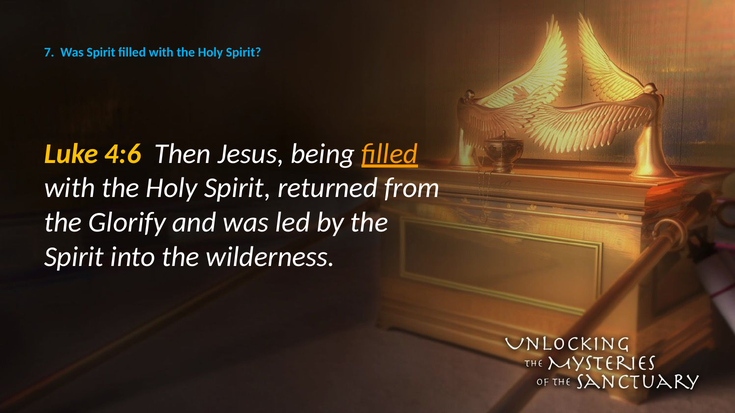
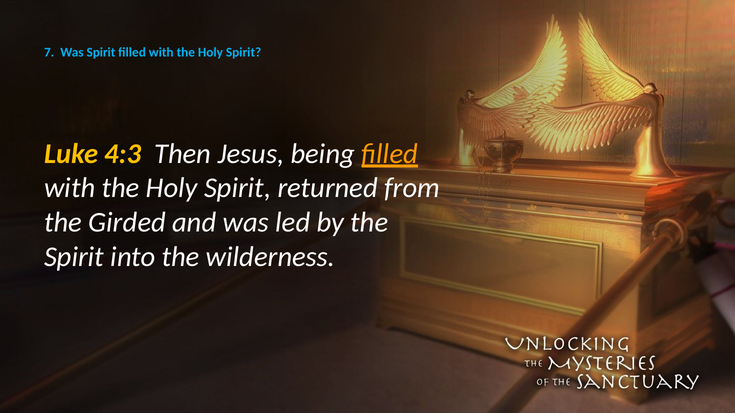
4:6: 4:6 -> 4:3
Glorify: Glorify -> Girded
